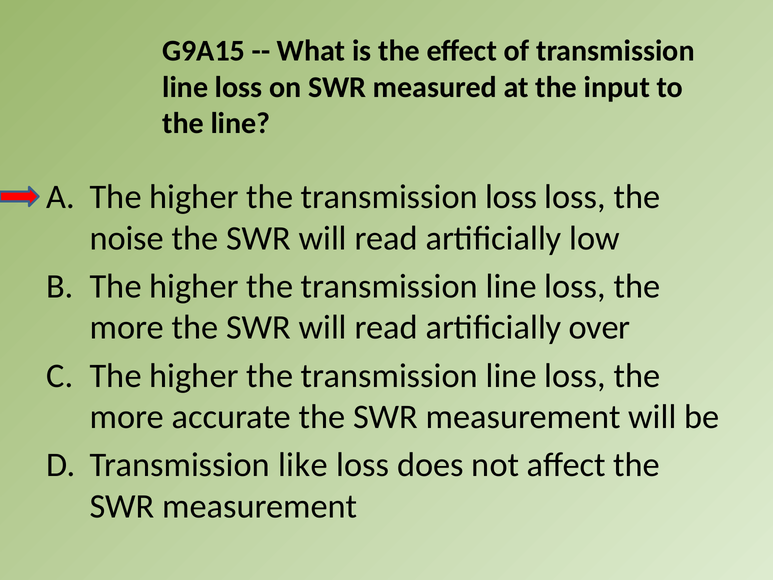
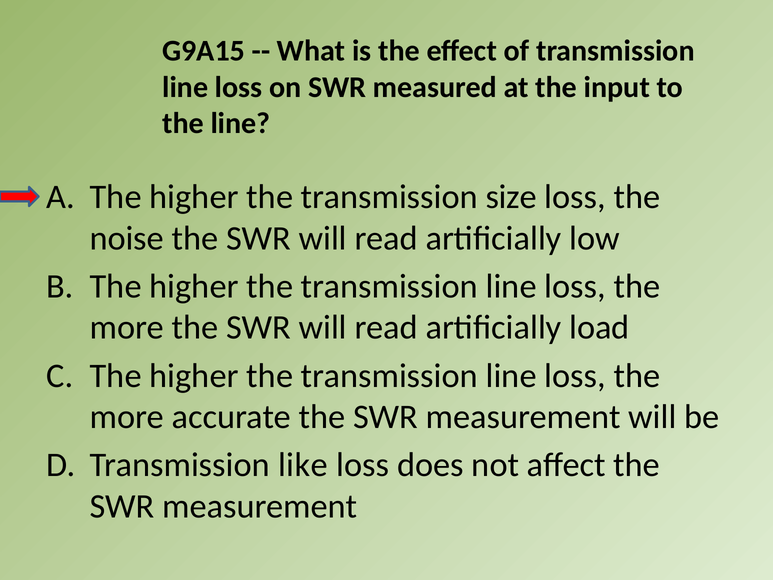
transmission loss: loss -> size
over: over -> load
